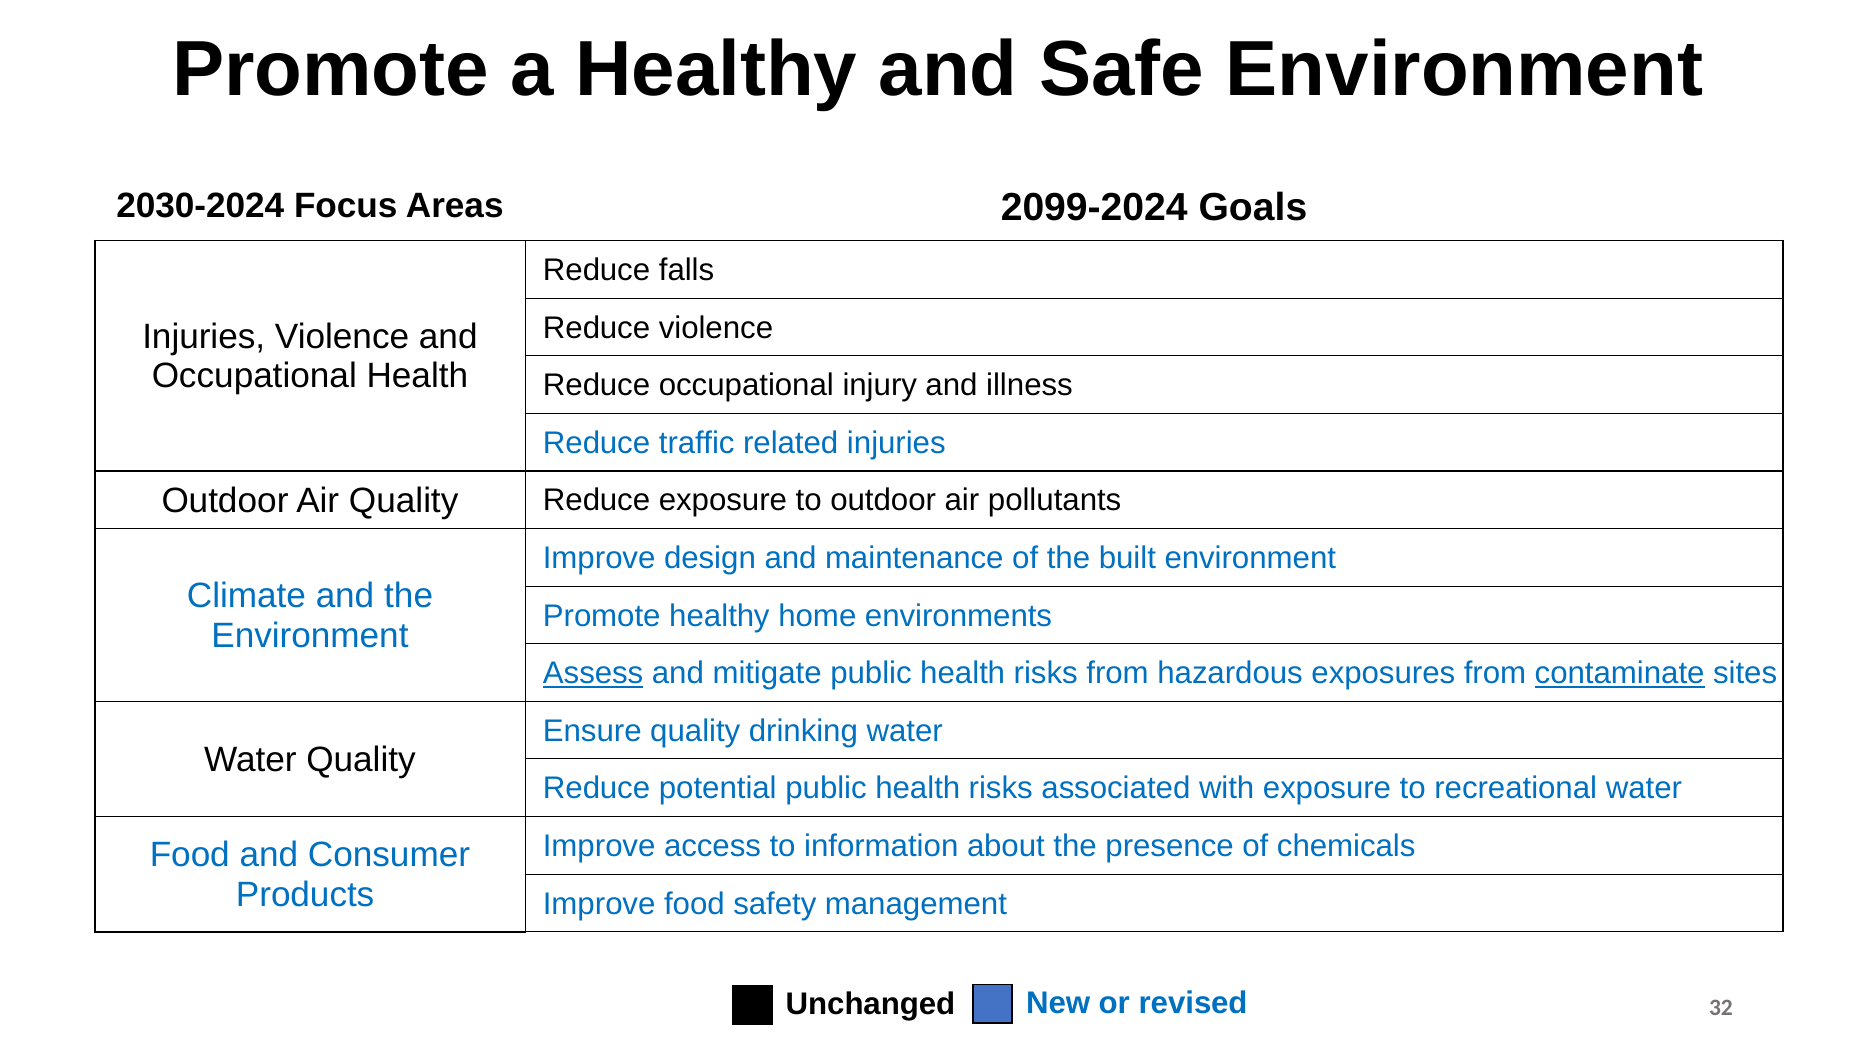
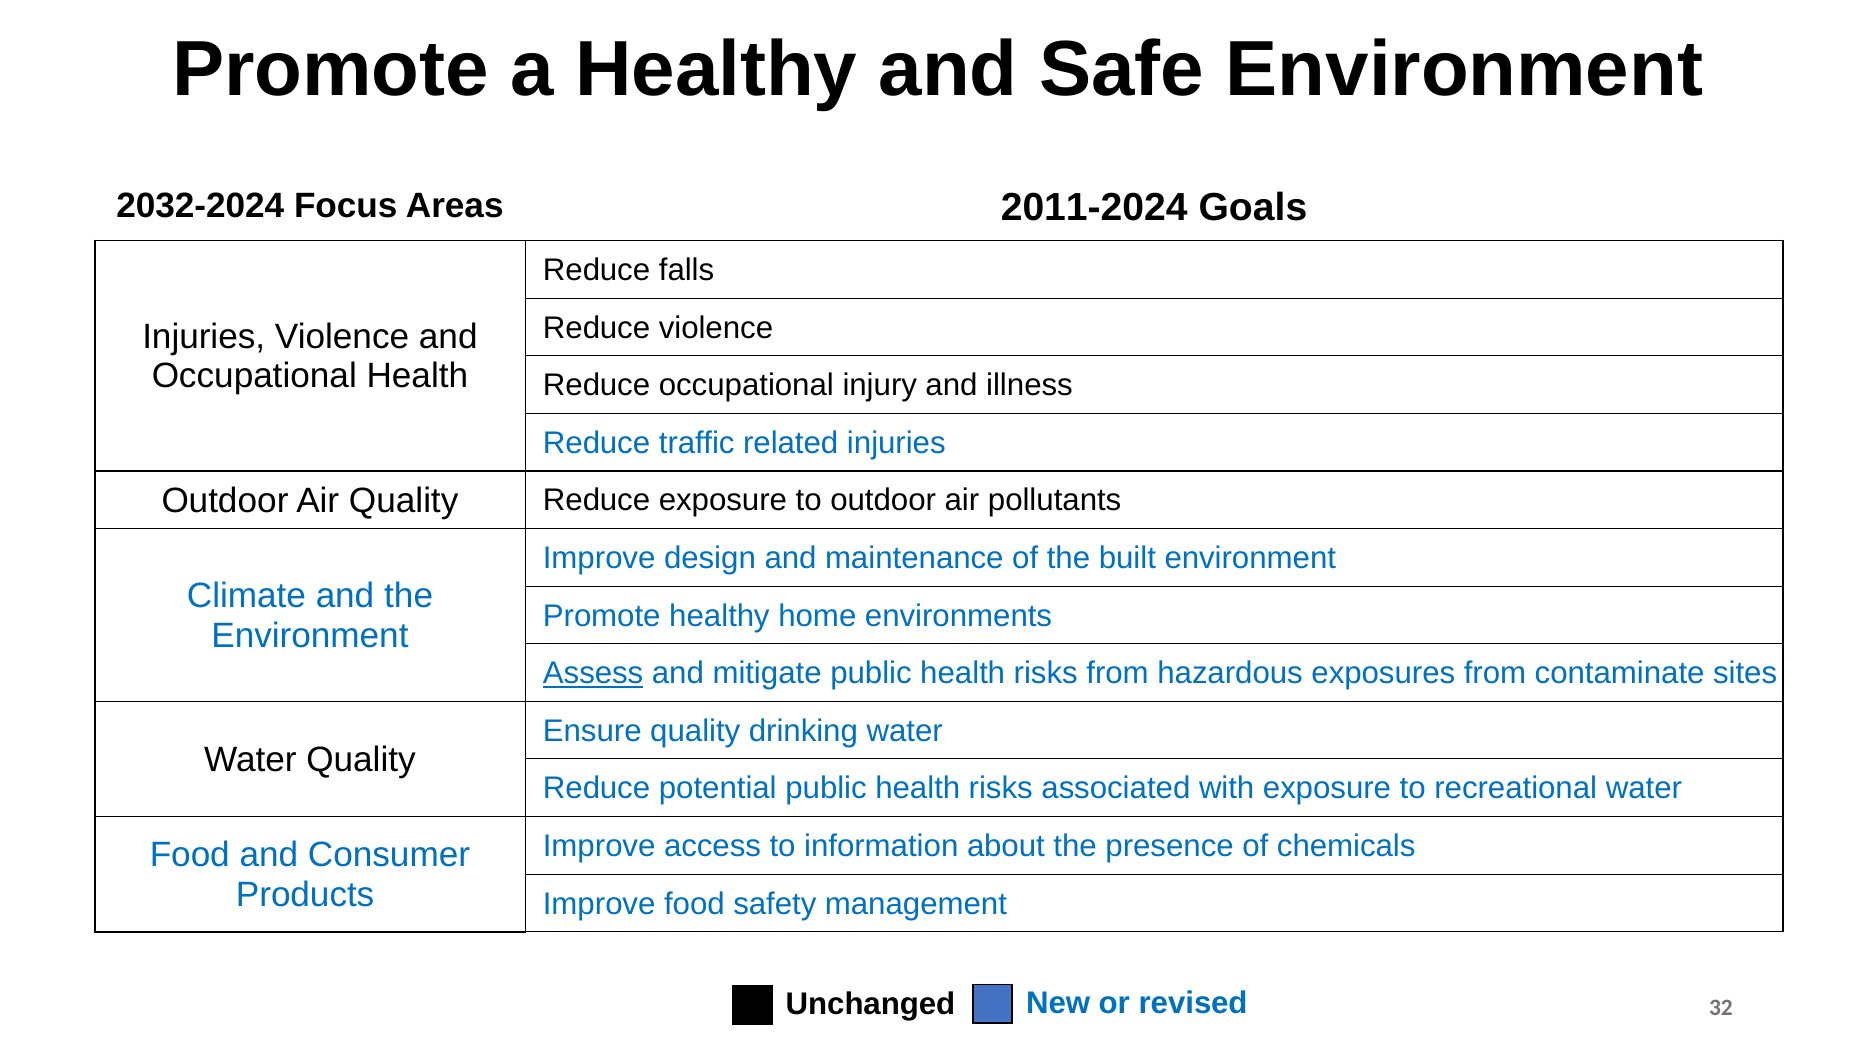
2030-2024: 2030-2024 -> 2032-2024
2099-2024: 2099-2024 -> 2011-2024
contaminate underline: present -> none
